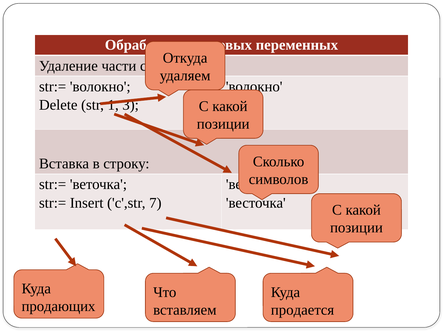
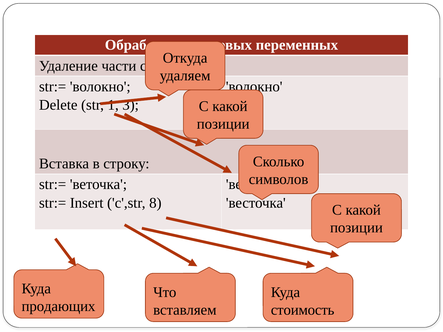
7: 7 -> 8
продается: продается -> стоимость
